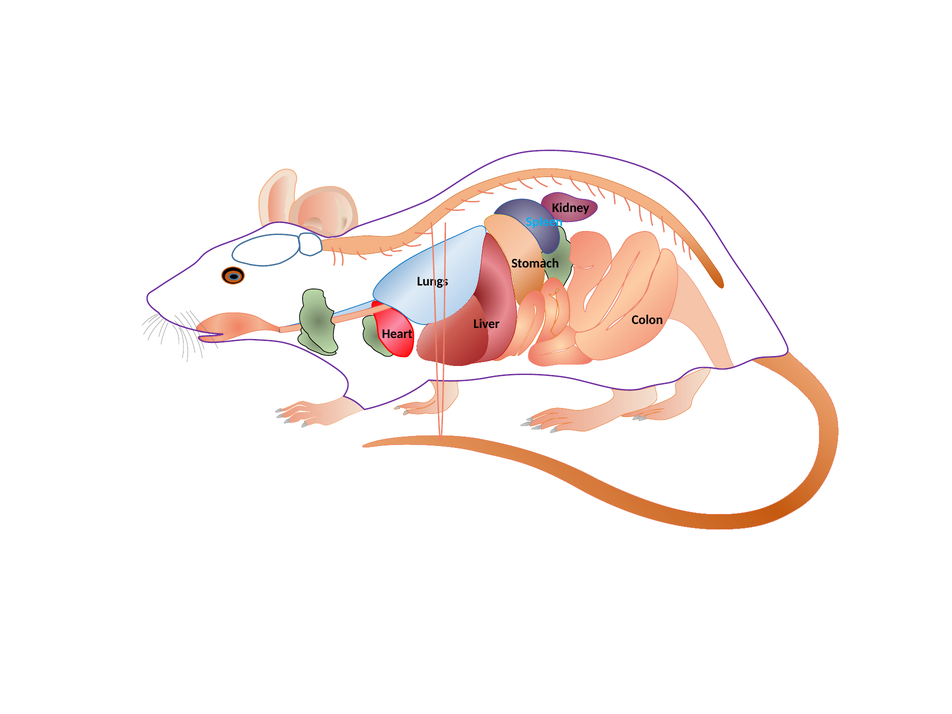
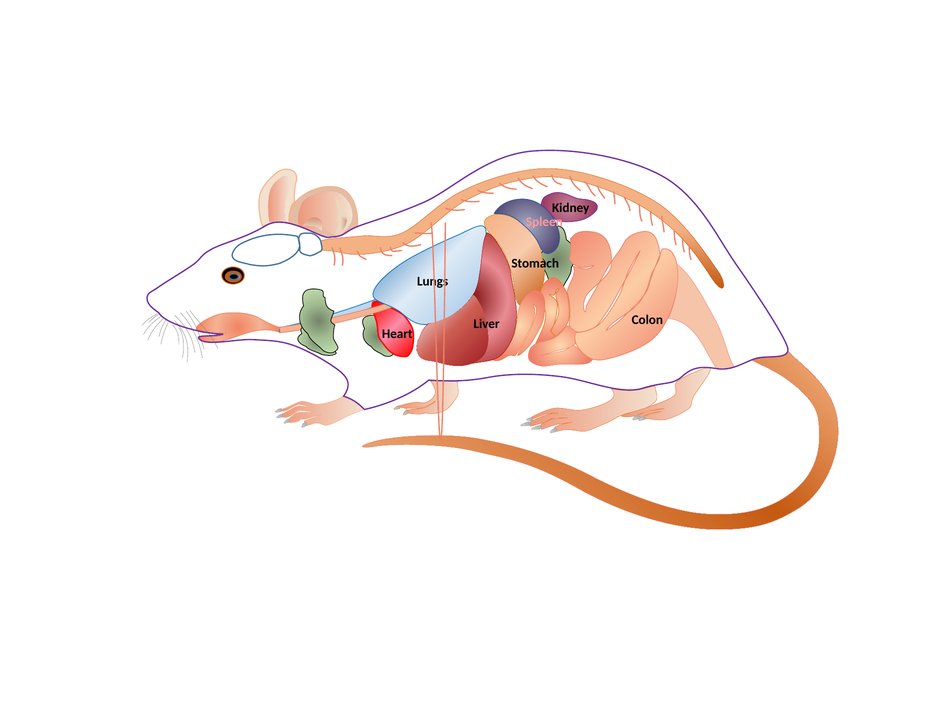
Spleen colour: light blue -> pink
